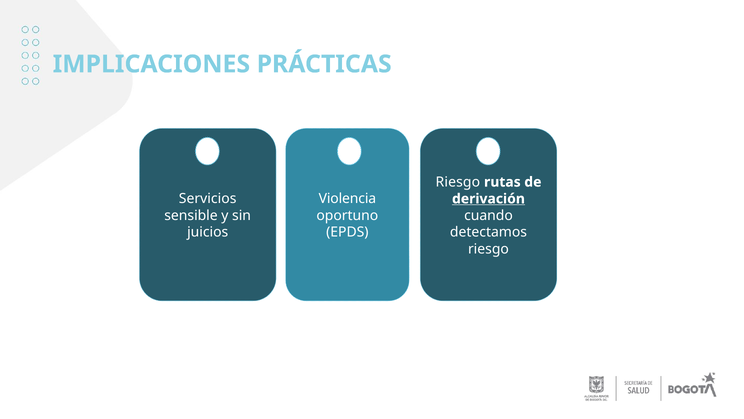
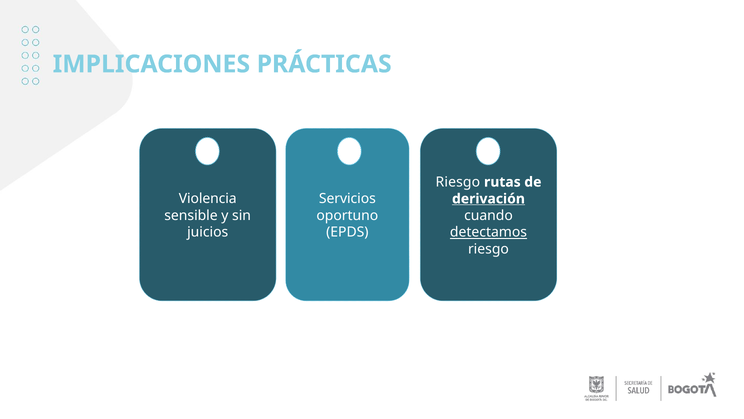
Servicios: Servicios -> Violencia
Violencia: Violencia -> Servicios
detectamos underline: none -> present
